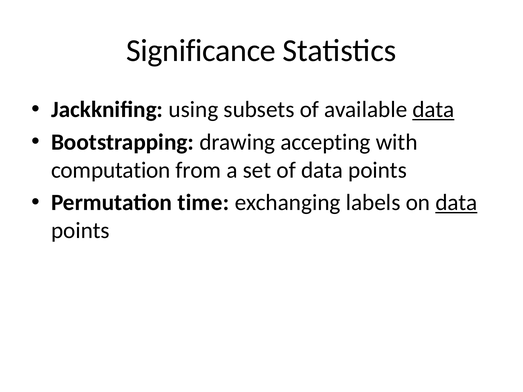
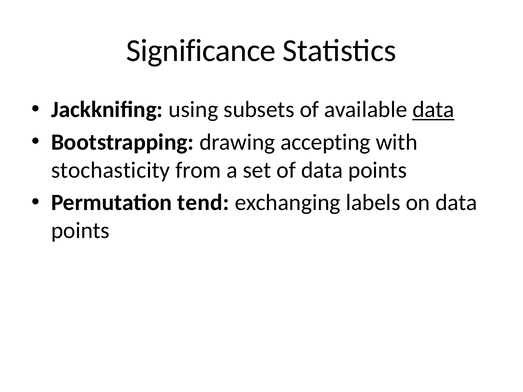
computation: computation -> stochasticity
time: time -> tend
data at (456, 203) underline: present -> none
